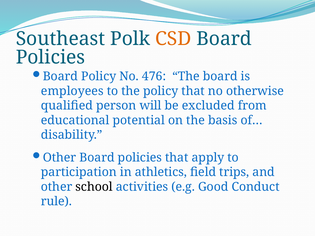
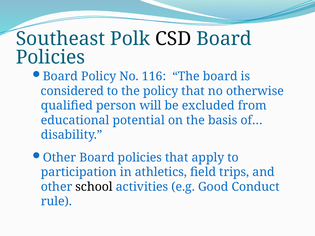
CSD colour: orange -> black
476: 476 -> 116
employees: employees -> considered
